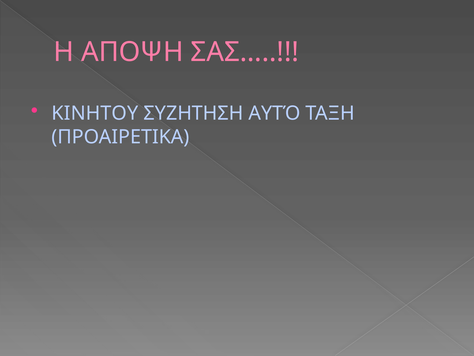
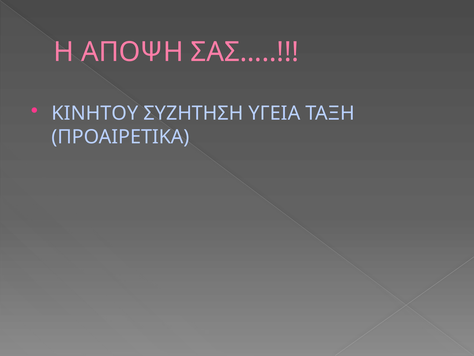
ΑΥΤΌ: ΑΥΤΌ -> ΥΓΕΙΑ
